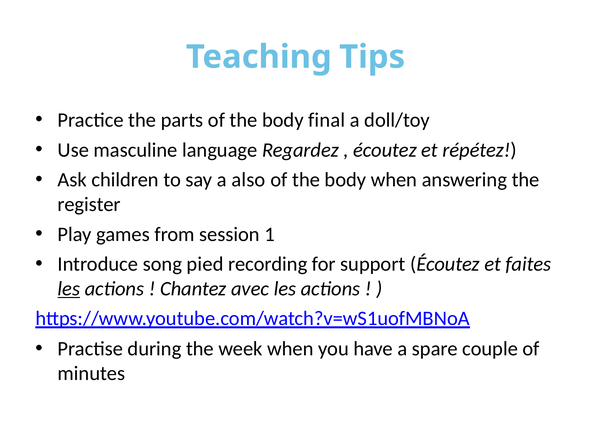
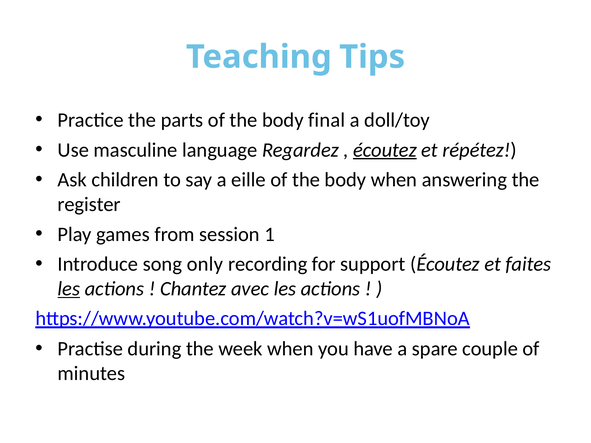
écoutez at (385, 150) underline: none -> present
also: also -> eille
pied: pied -> only
